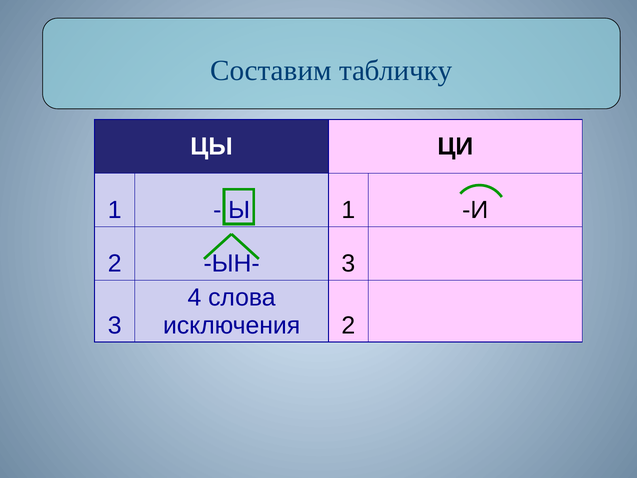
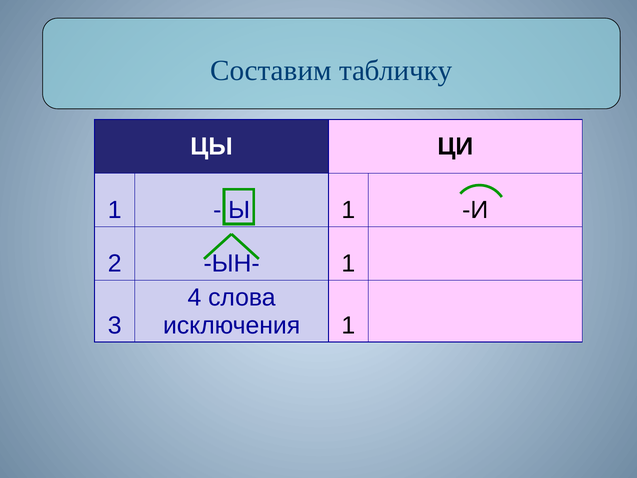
3 at (348, 264): 3 -> 1
исключения 2: 2 -> 1
